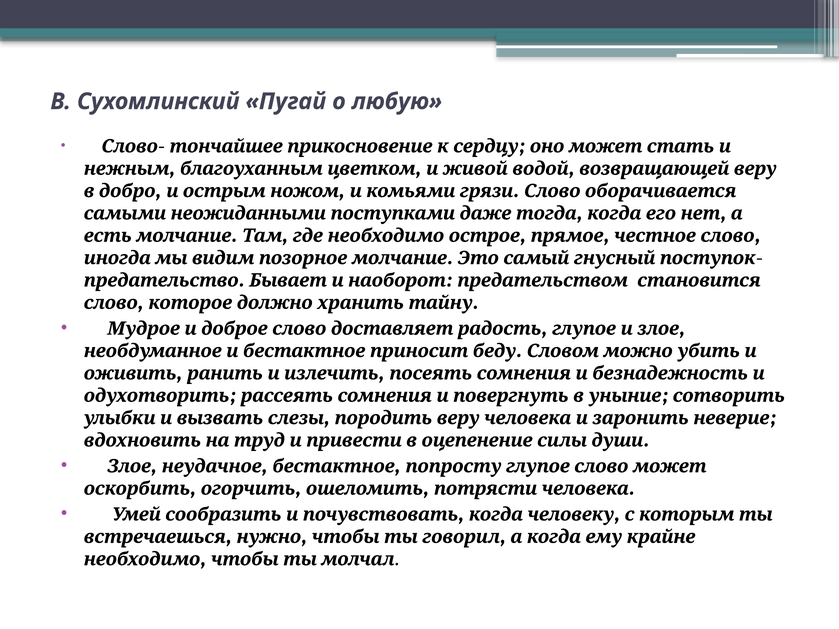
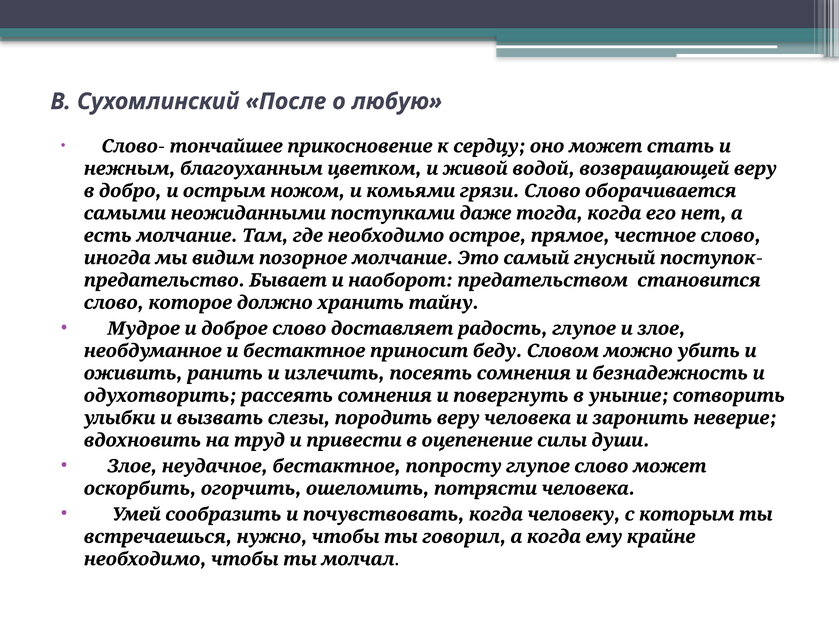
Пугай: Пугай -> После
